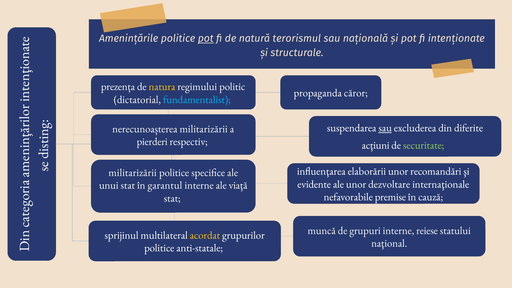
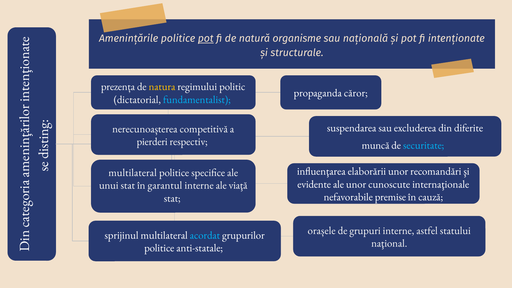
terorismul: terorismul -> organisme
sau at (385, 128) underline: present -> none
nerecunoașterea militarizării: militarizării -> competitivă
acţiuni: acţiuni -> muncă
securitate colour: light green -> light blue
militarizării at (133, 173): militarizării -> multilateral
dezvoltare: dezvoltare -> cunoscute
muncă: muncă -> orașele
reiese: reiese -> astfel
acordat colour: yellow -> light blue
